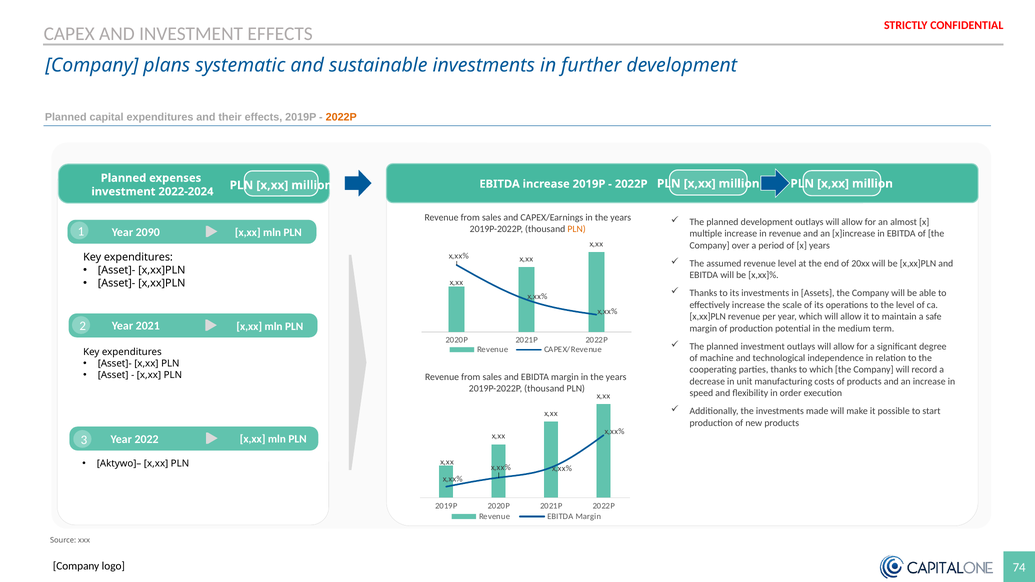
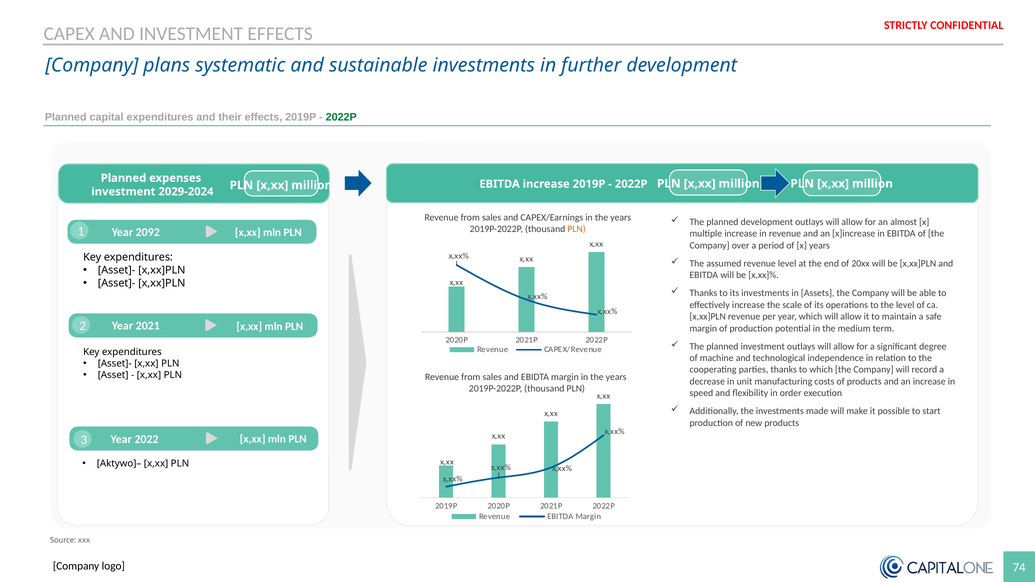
2022P at (341, 117) colour: orange -> green
2022-2024: 2022-2024 -> 2029-2024
2090: 2090 -> 2092
